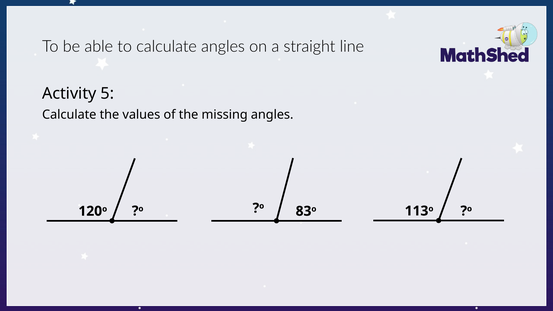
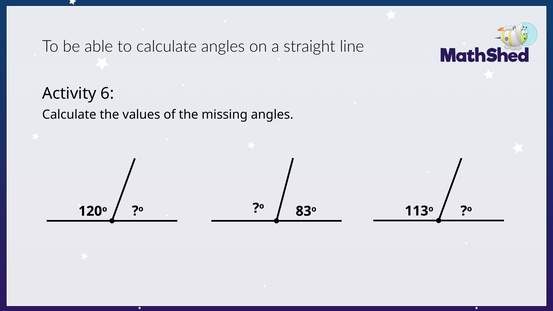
5: 5 -> 6
